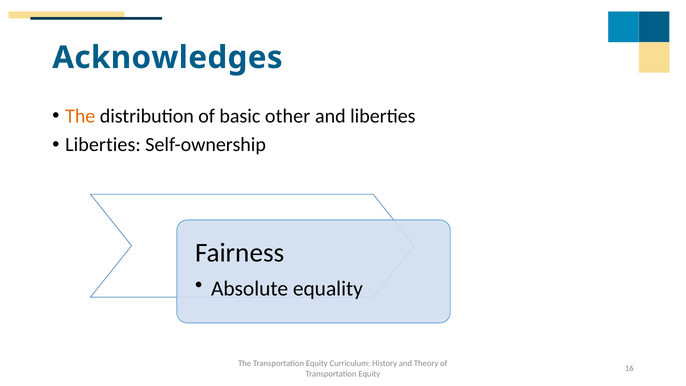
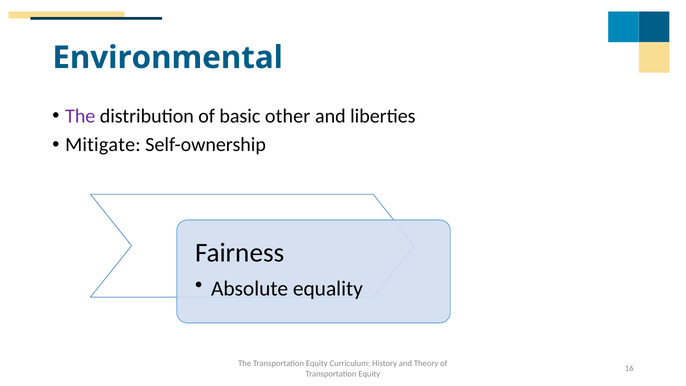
Acknowledges: Acknowledges -> Environmental
The at (80, 116) colour: orange -> purple
Liberties at (103, 145): Liberties -> Mitigate
